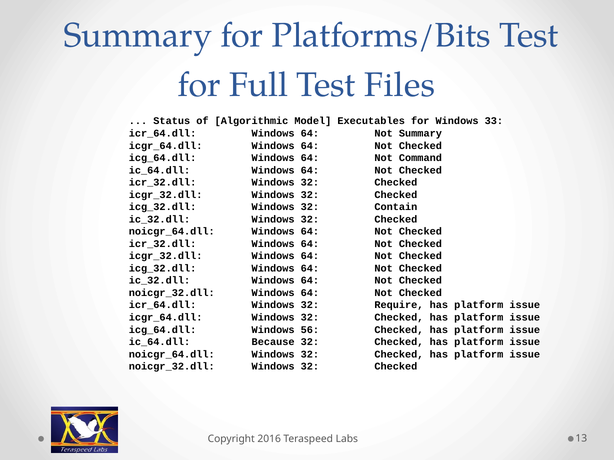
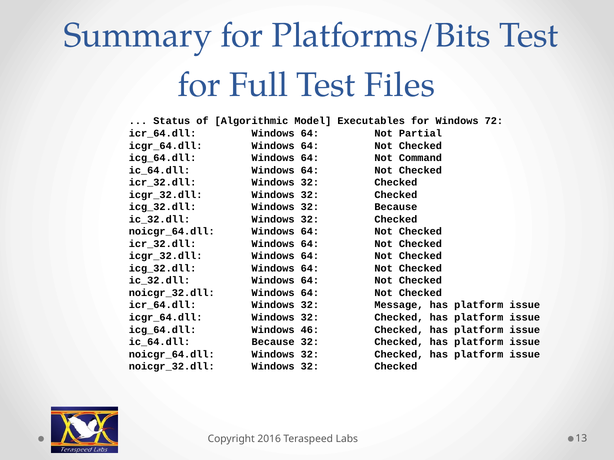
33: 33 -> 72
Not Summary: Summary -> Partial
32 Contain: Contain -> Because
Require: Require -> Message
56: 56 -> 46
